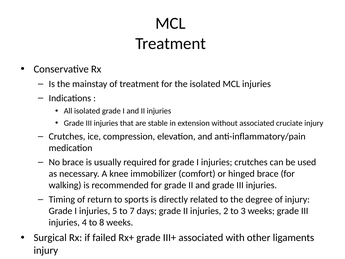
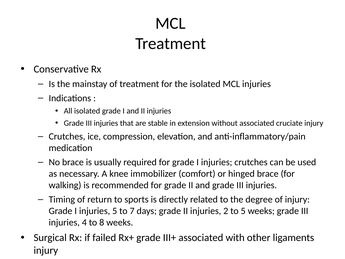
to 3: 3 -> 5
